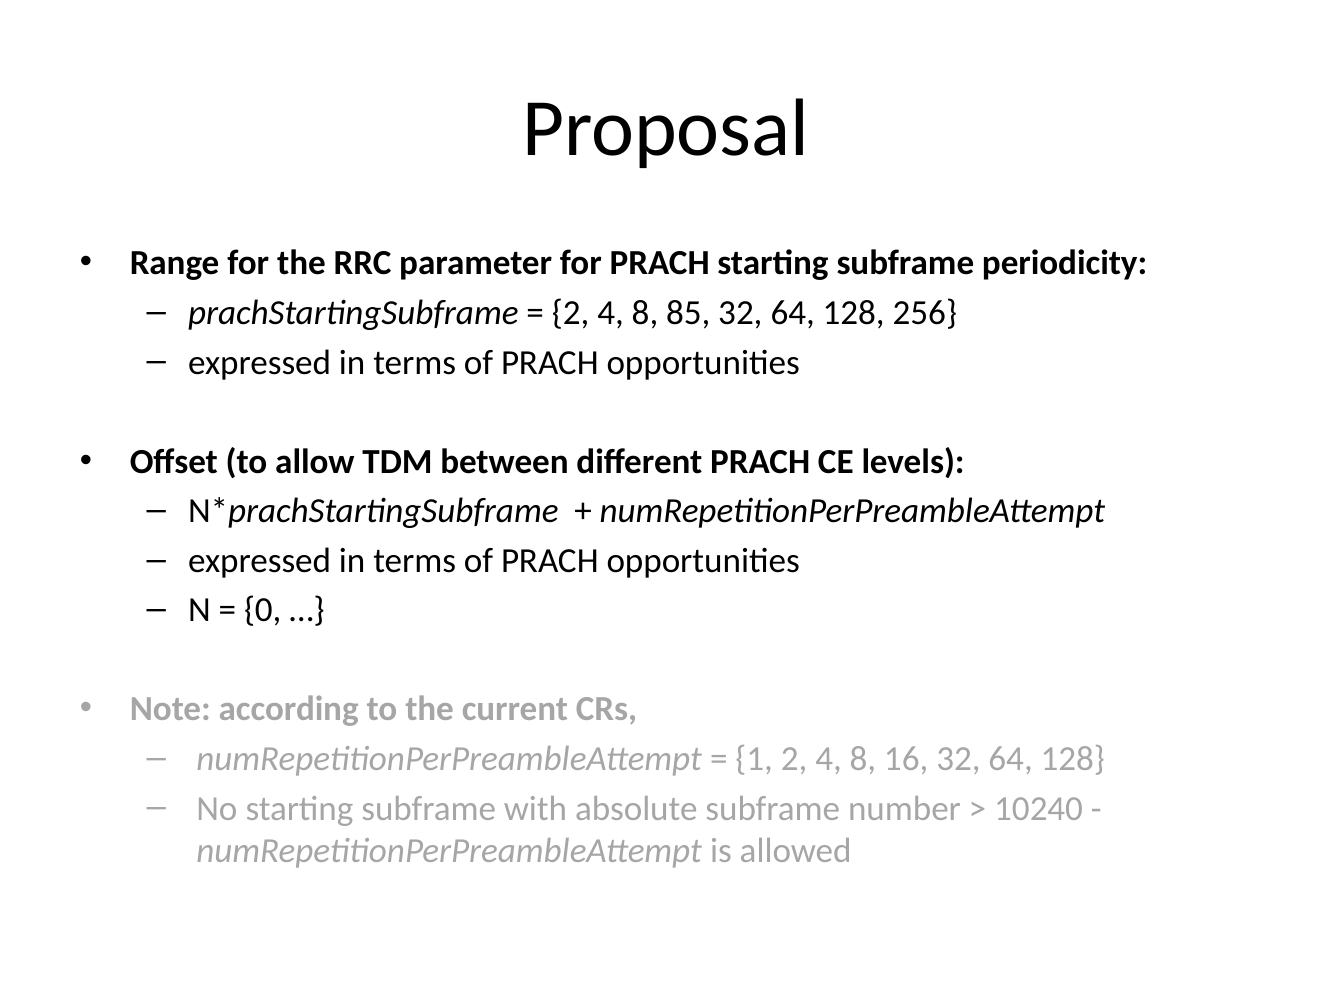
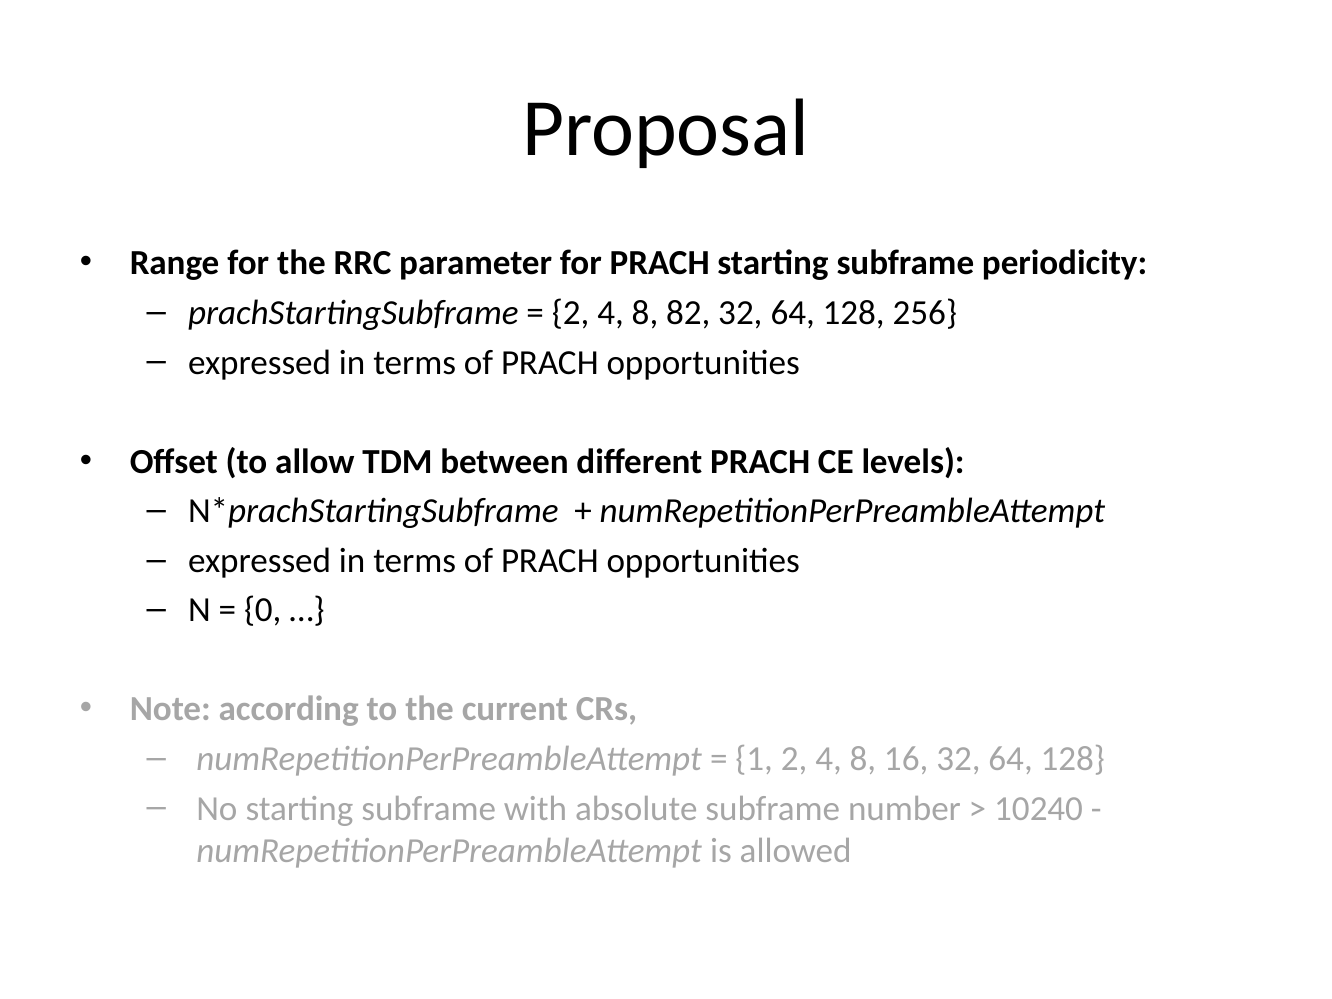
85: 85 -> 82
